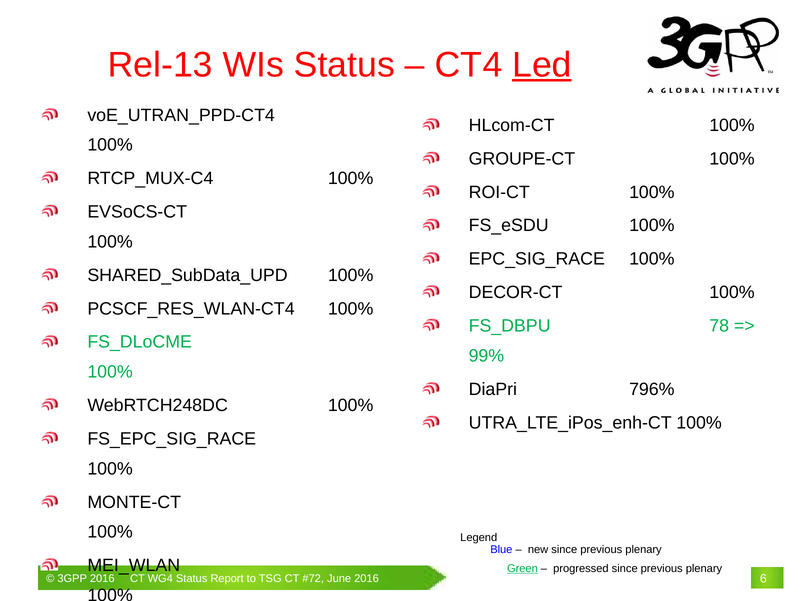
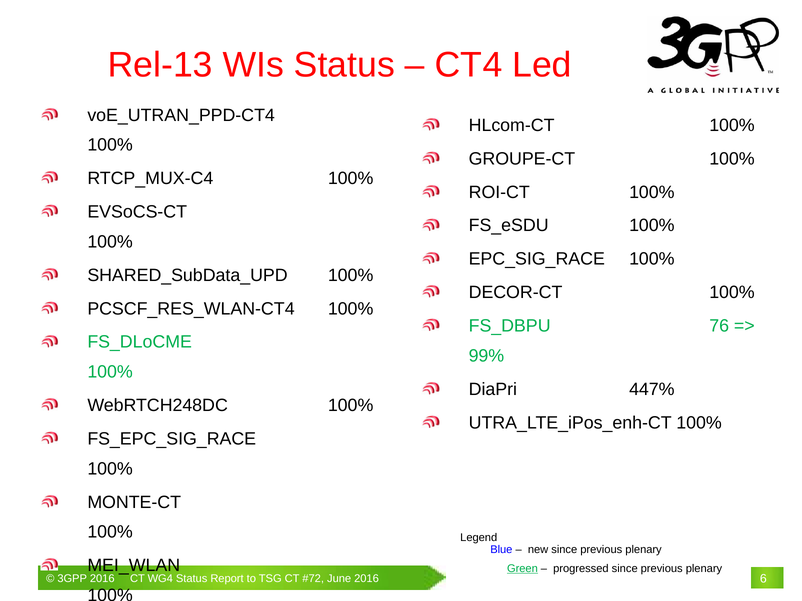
Led underline: present -> none
78: 78 -> 76
796%: 796% -> 447%
